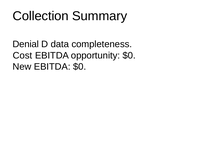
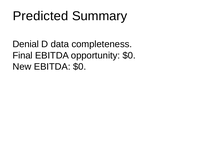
Collection: Collection -> Predicted
Cost: Cost -> Final
